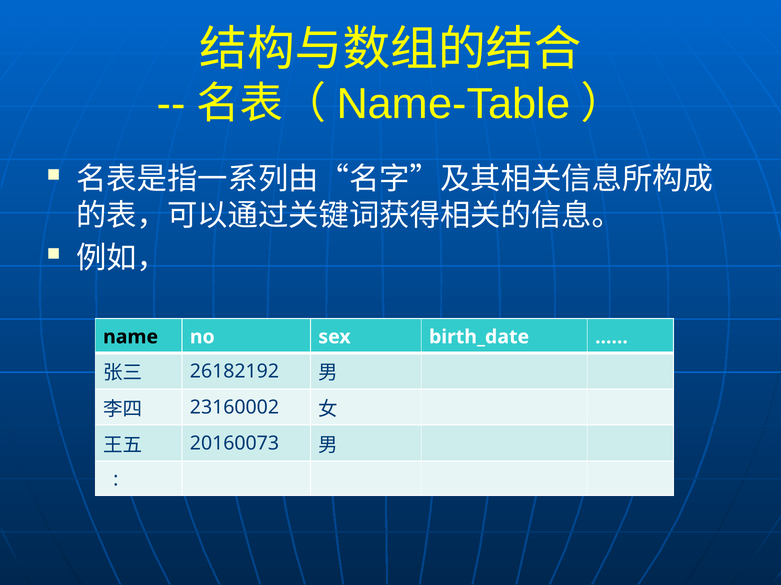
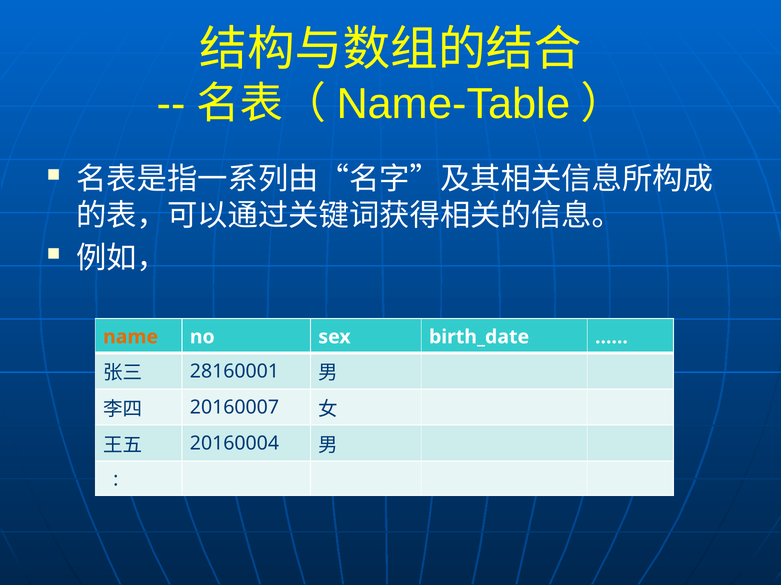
name colour: black -> orange
26182192: 26182192 -> 28160001
23160002: 23160002 -> 20160007
20160073: 20160073 -> 20160004
